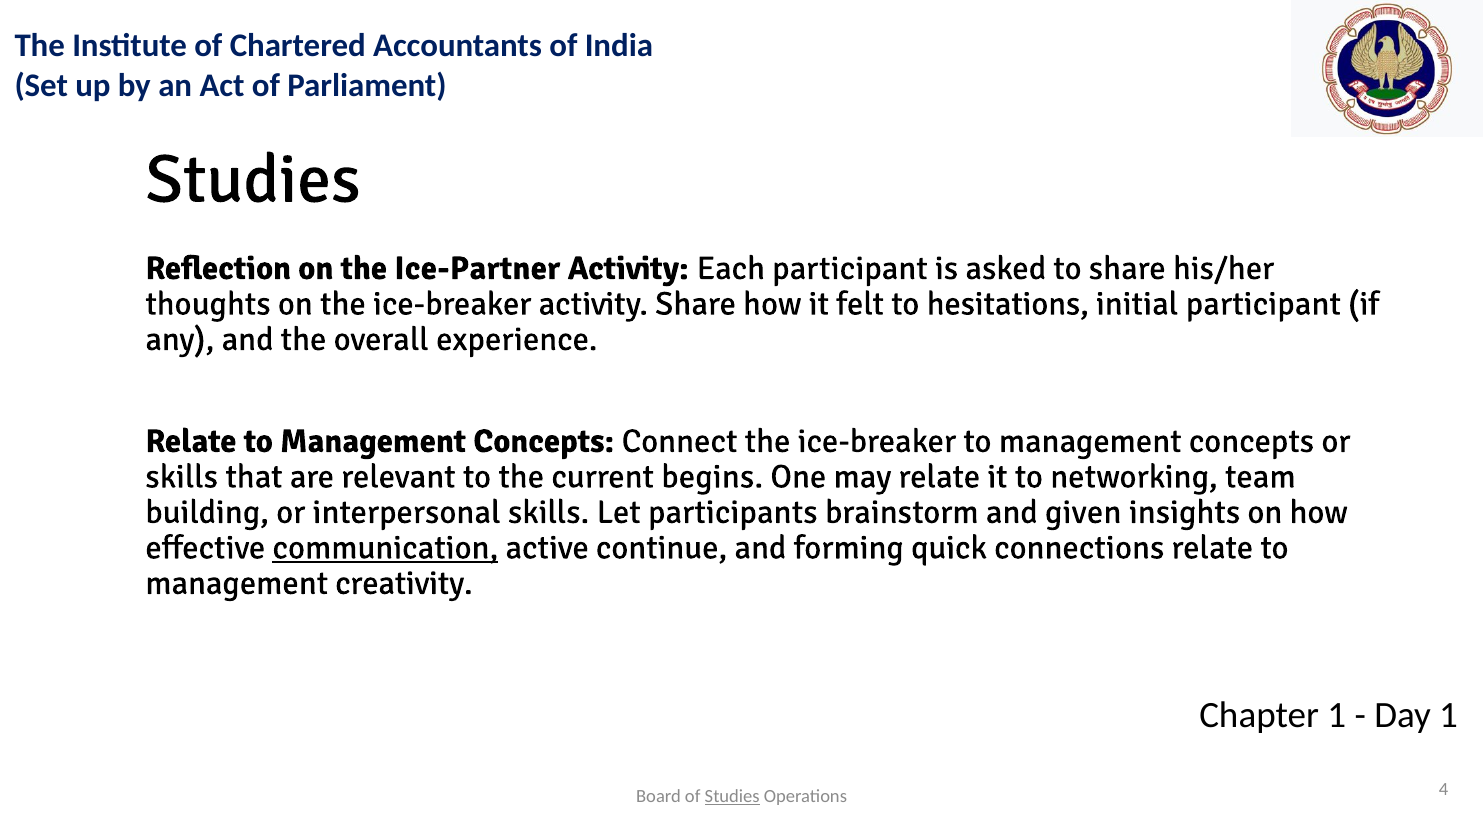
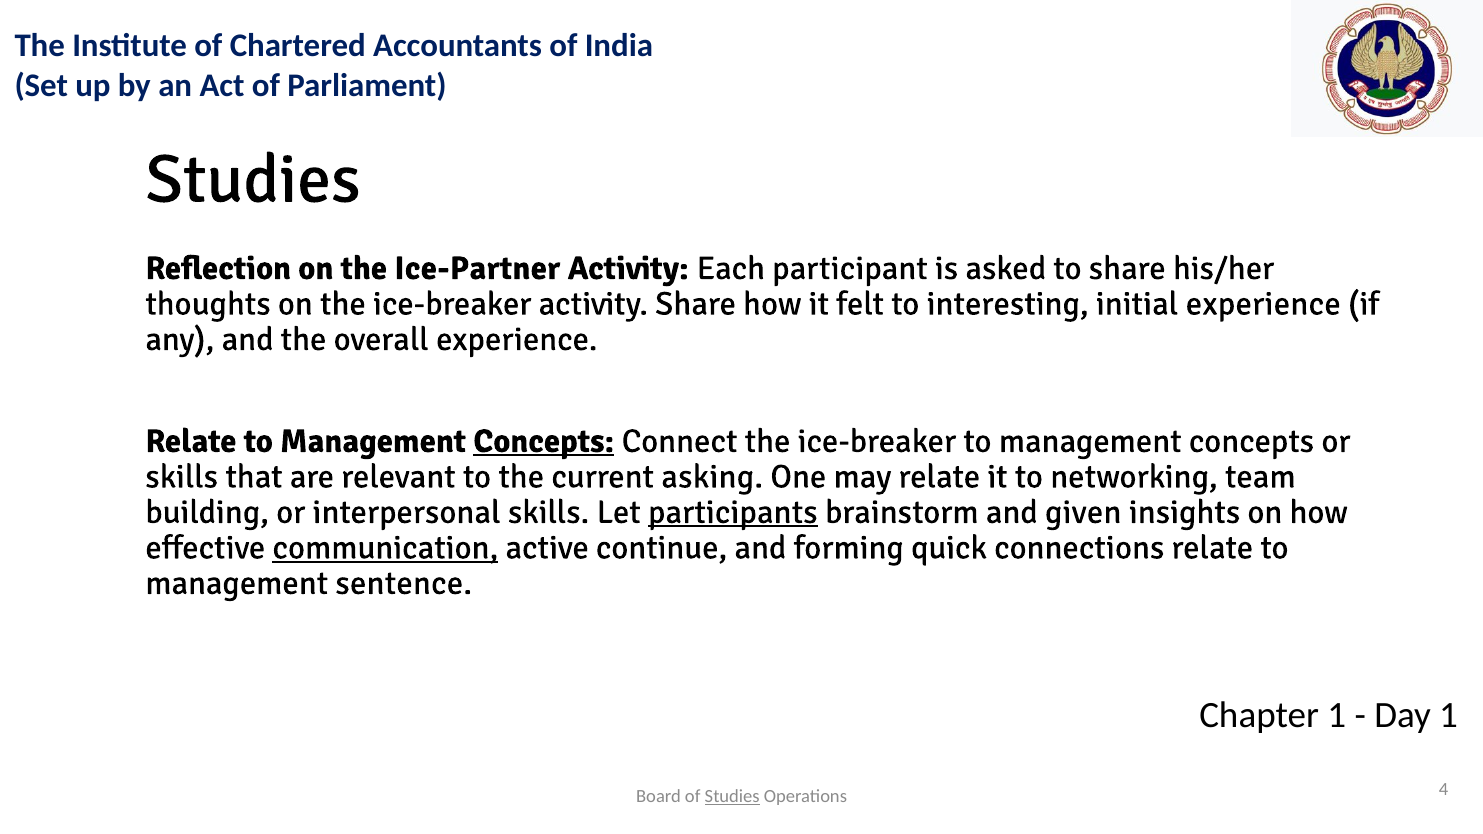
hesitations: hesitations -> interesting
initial participant: participant -> experience
Concepts at (544, 441) underline: none -> present
begins: begins -> asking
participants underline: none -> present
creativity: creativity -> sentence
